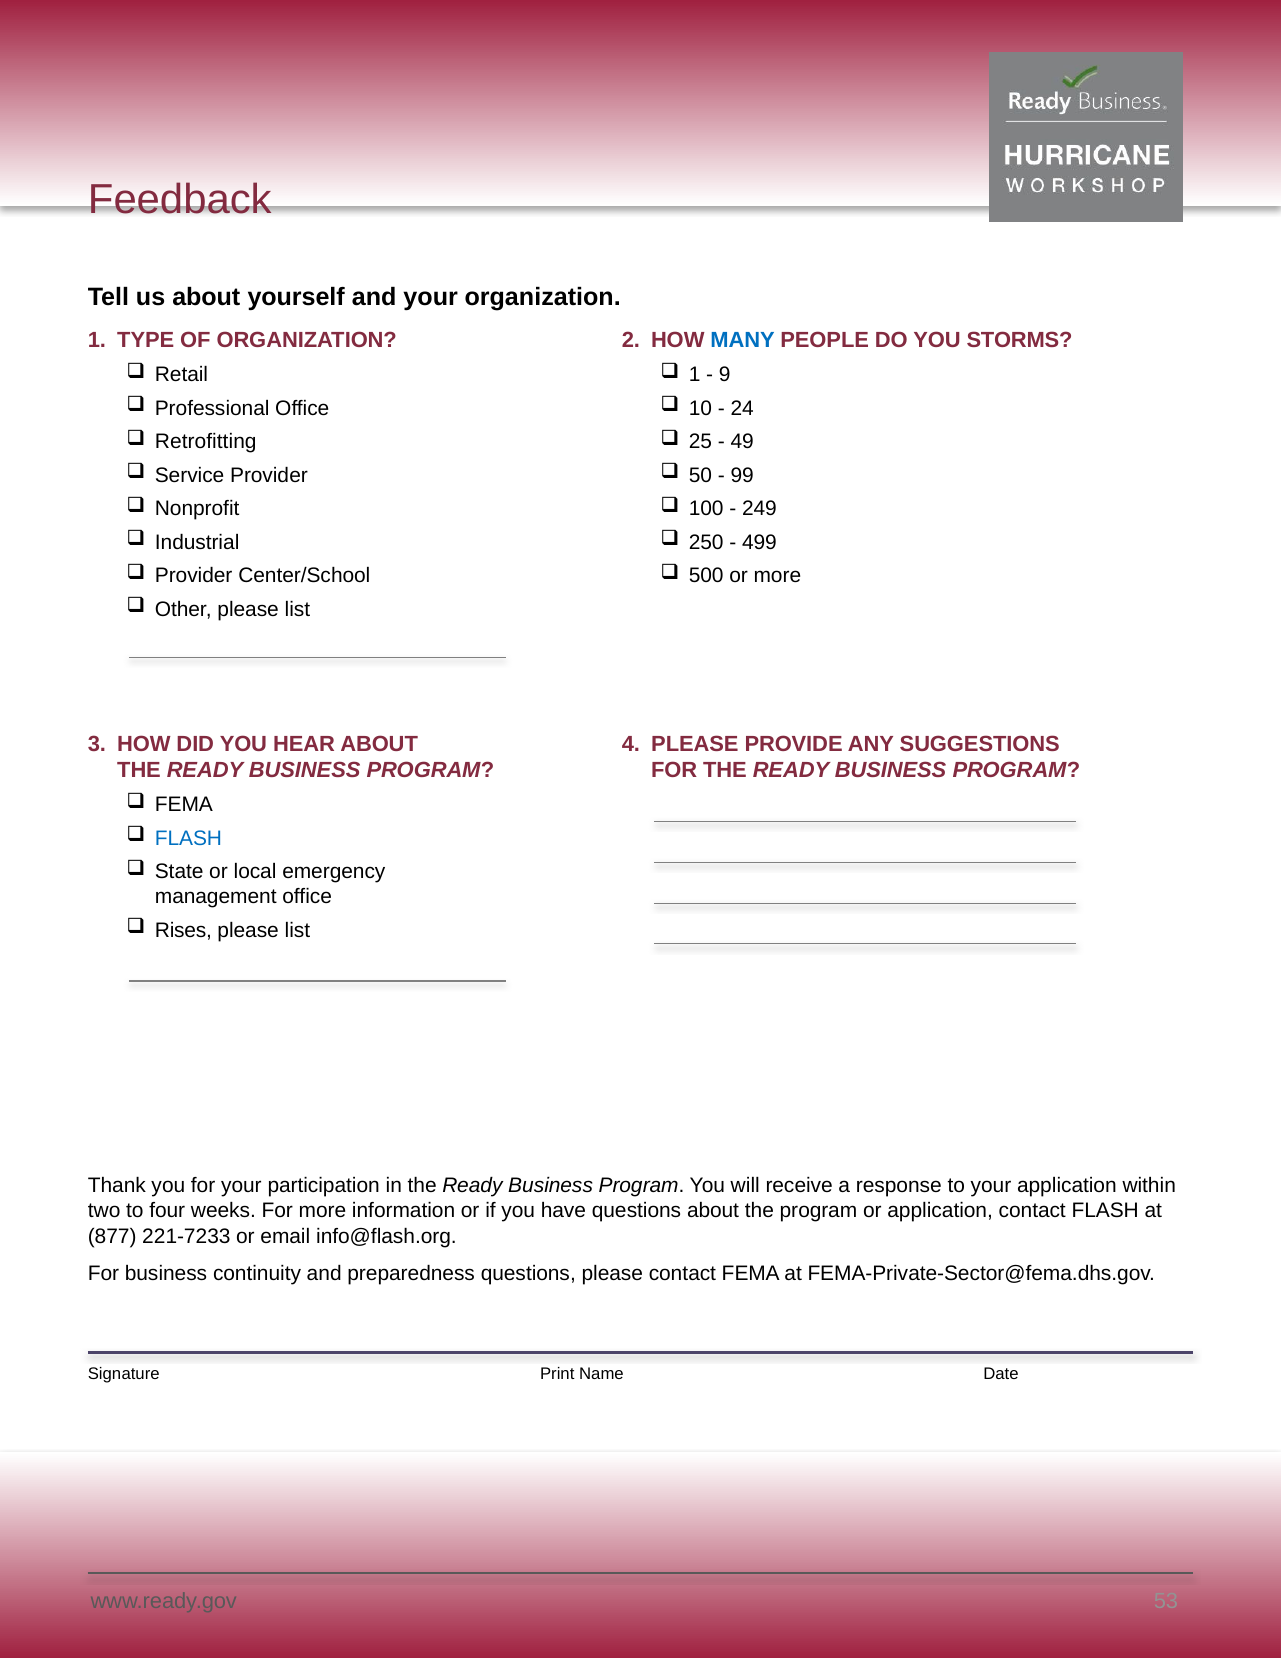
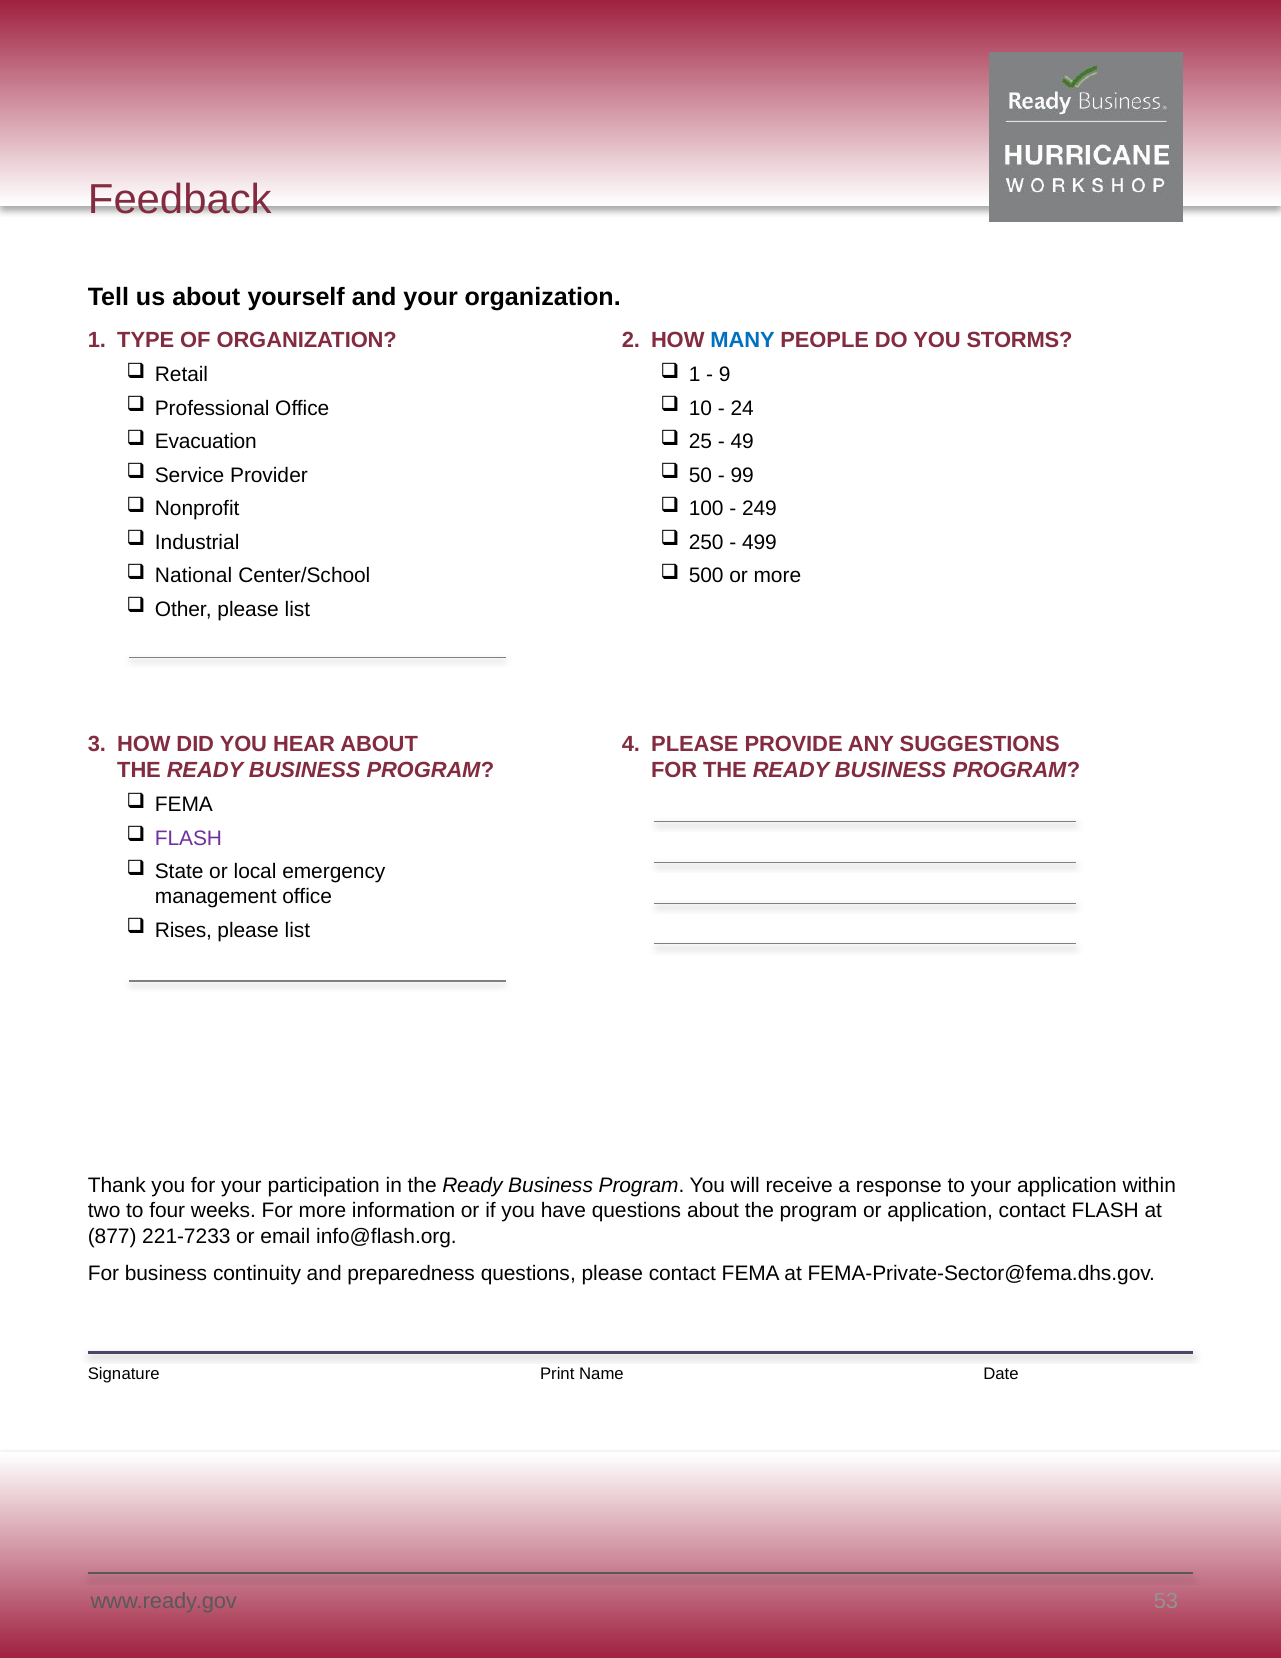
Retrofitting: Retrofitting -> Evacuation
Provider at (194, 576): Provider -> National
FLASH at (189, 838) colour: blue -> purple
